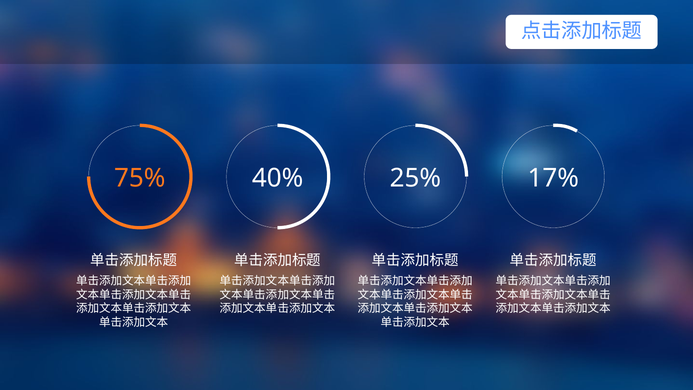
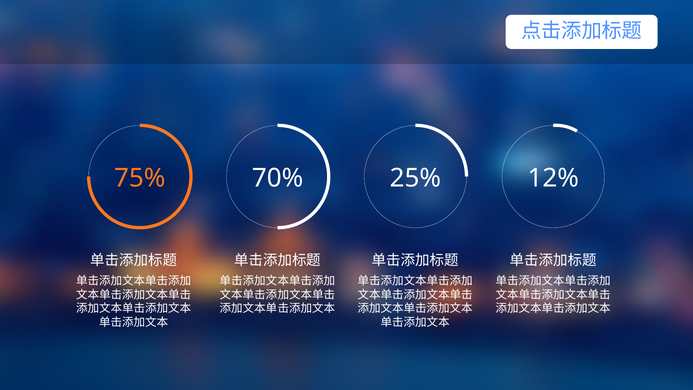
40%: 40% -> 70%
17%: 17% -> 12%
